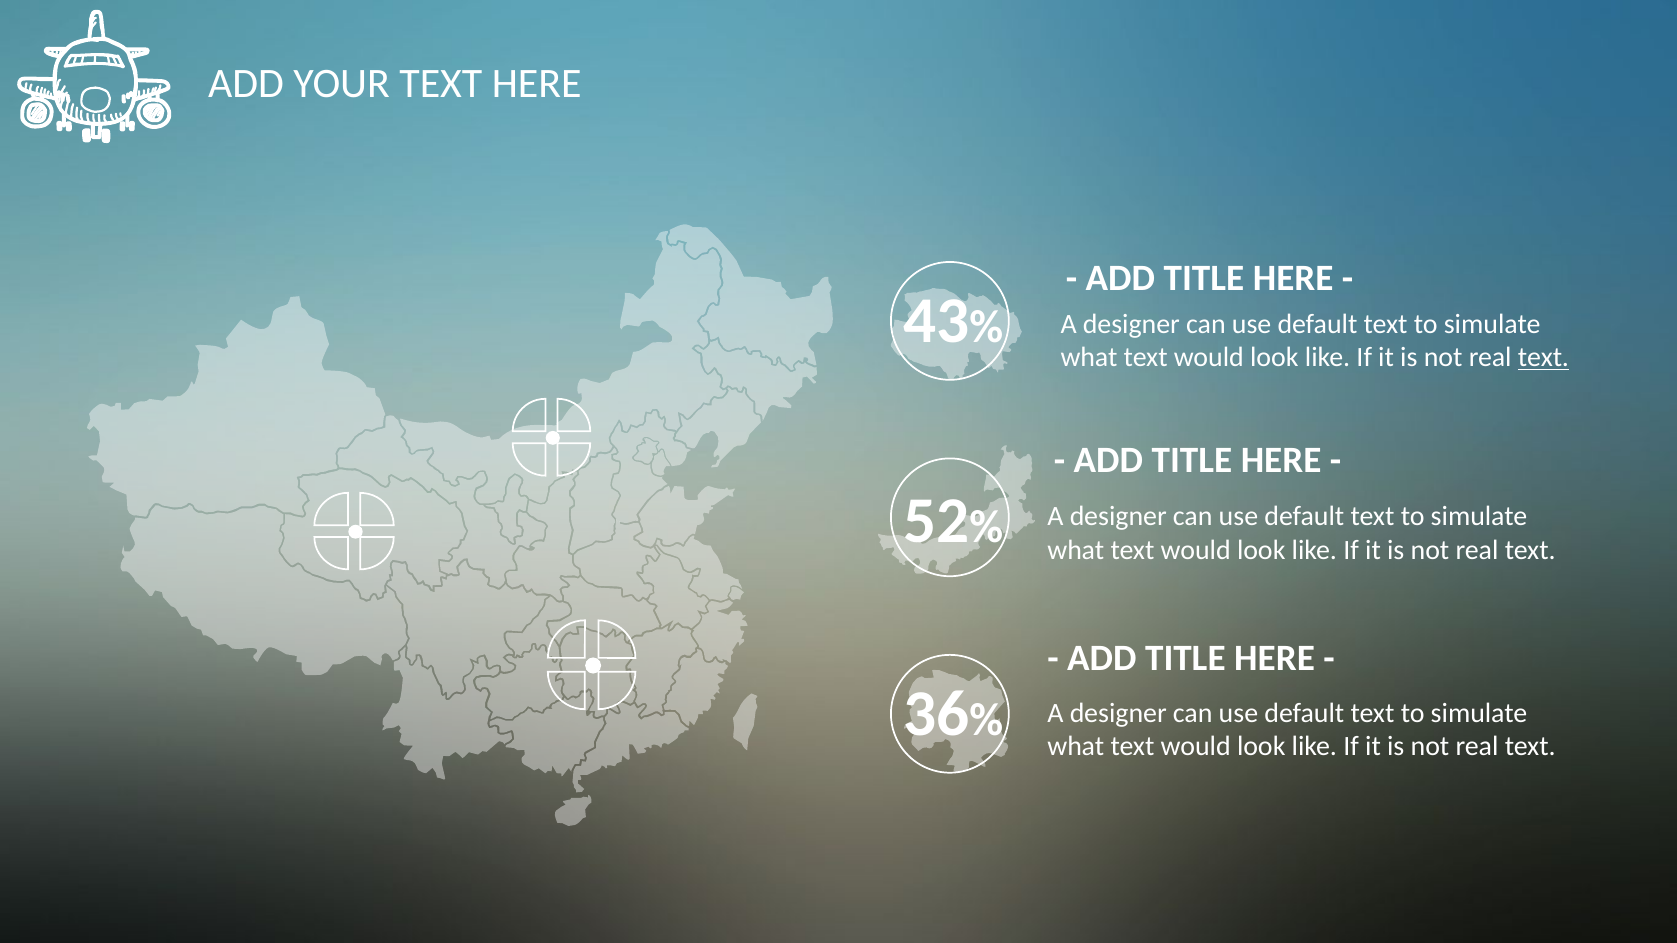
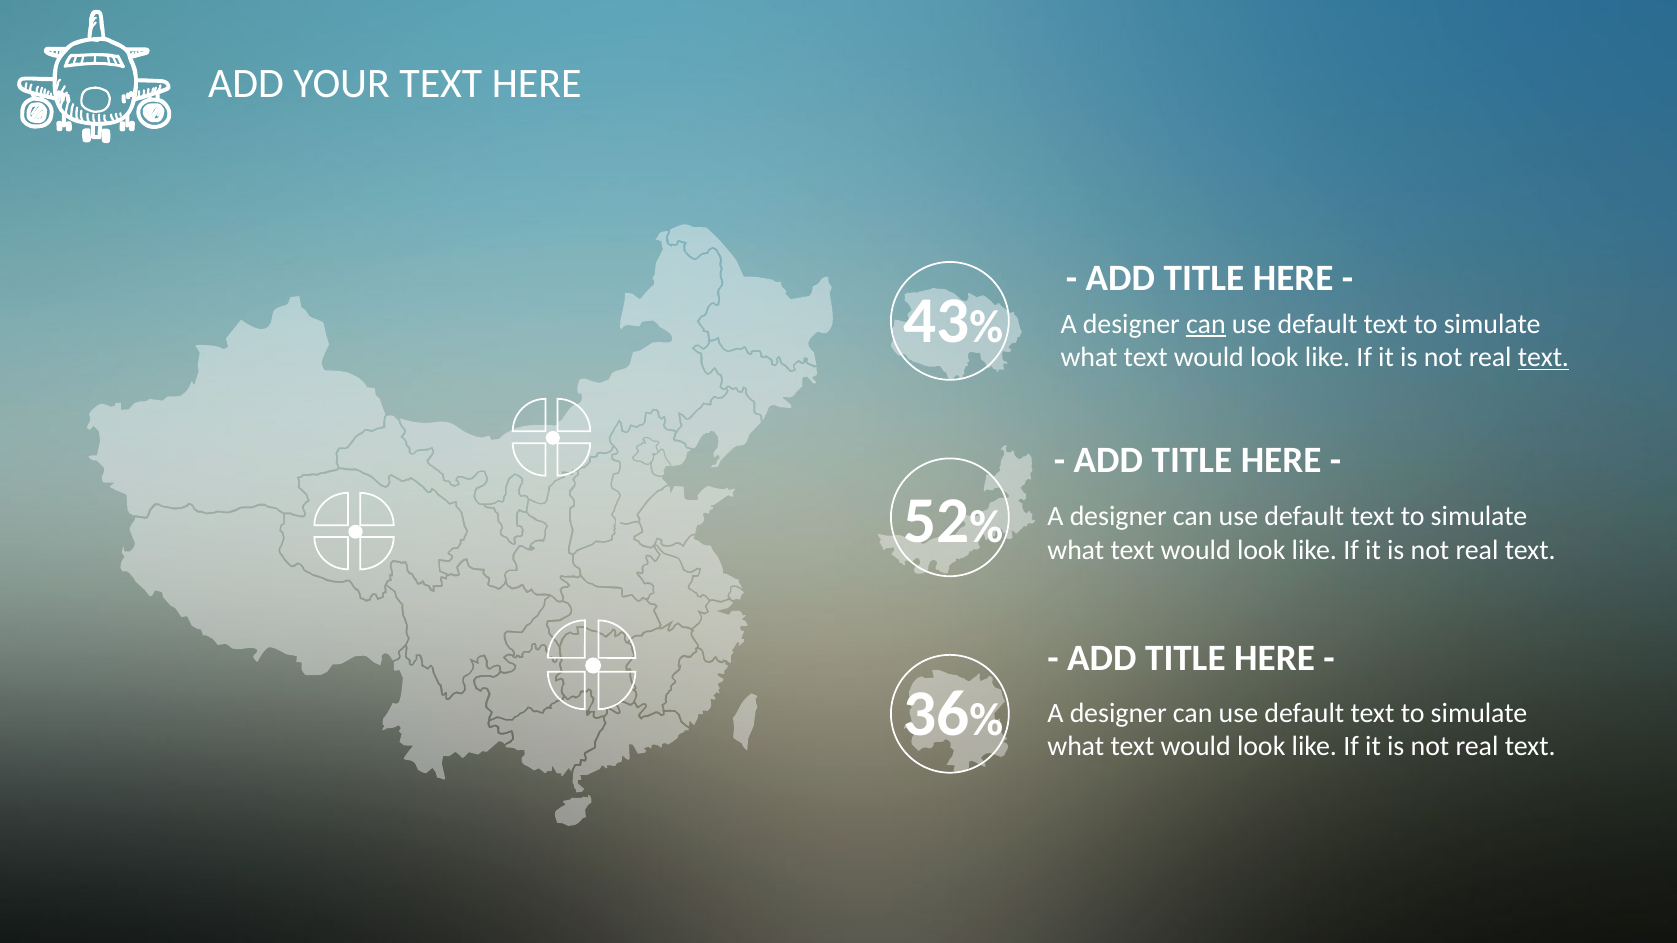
can at (1206, 324) underline: none -> present
